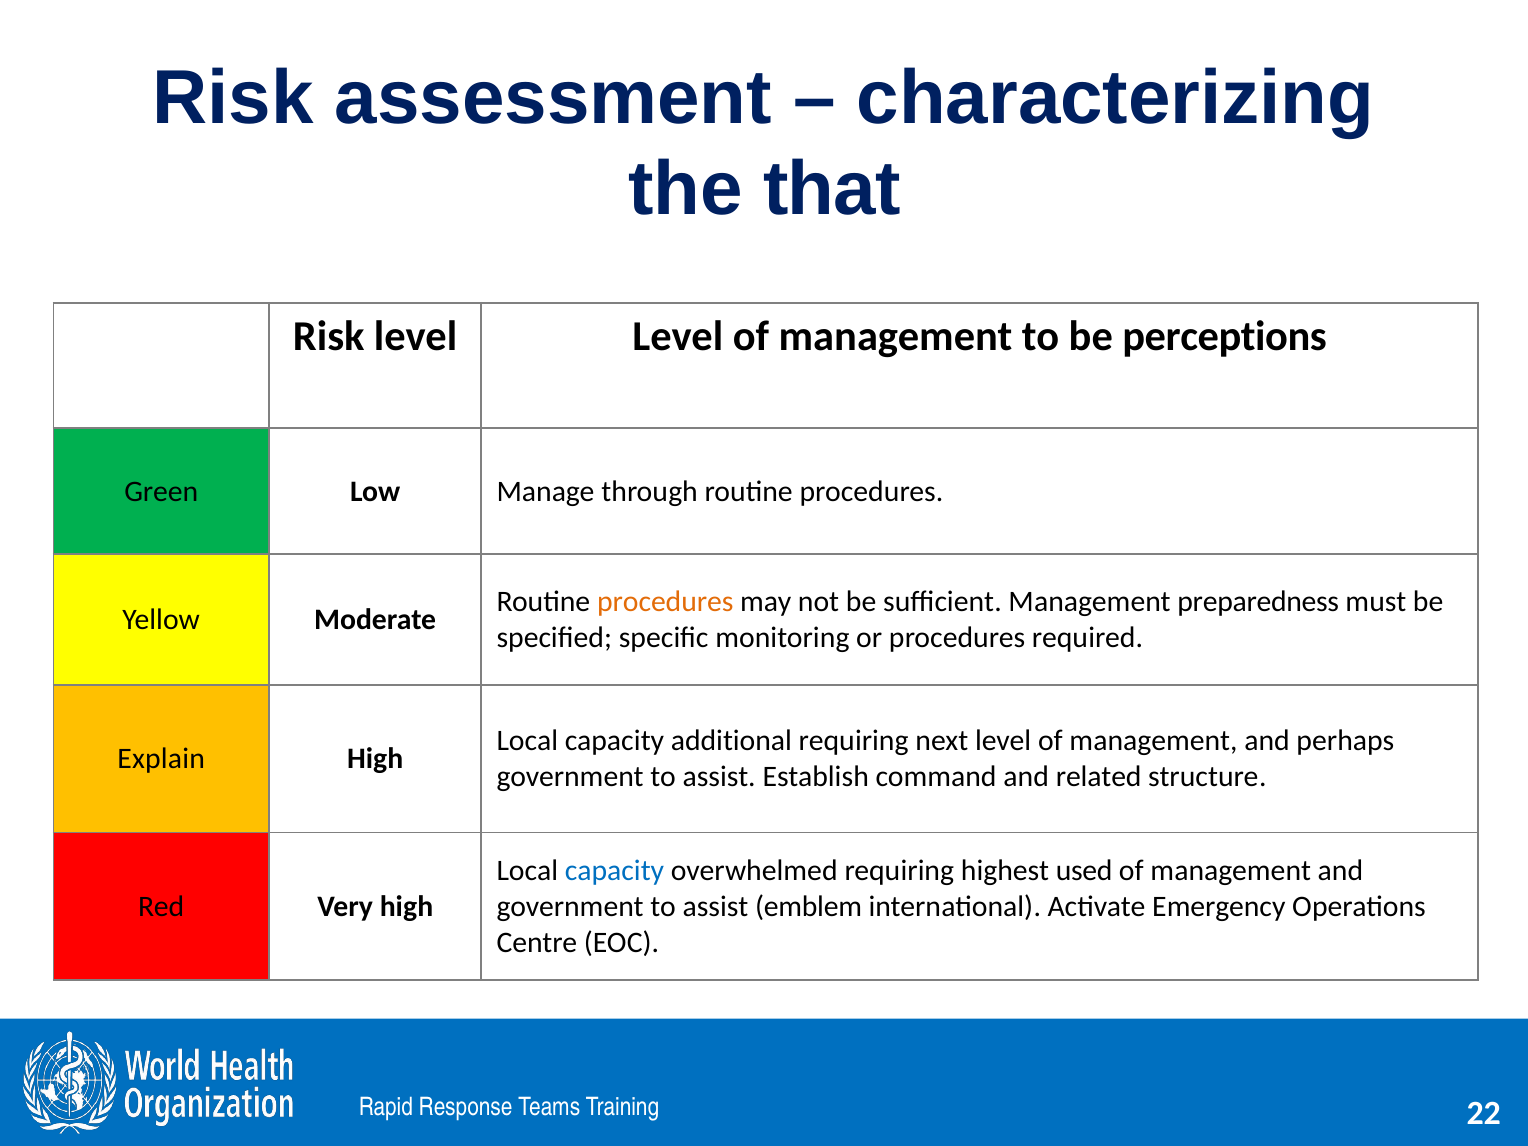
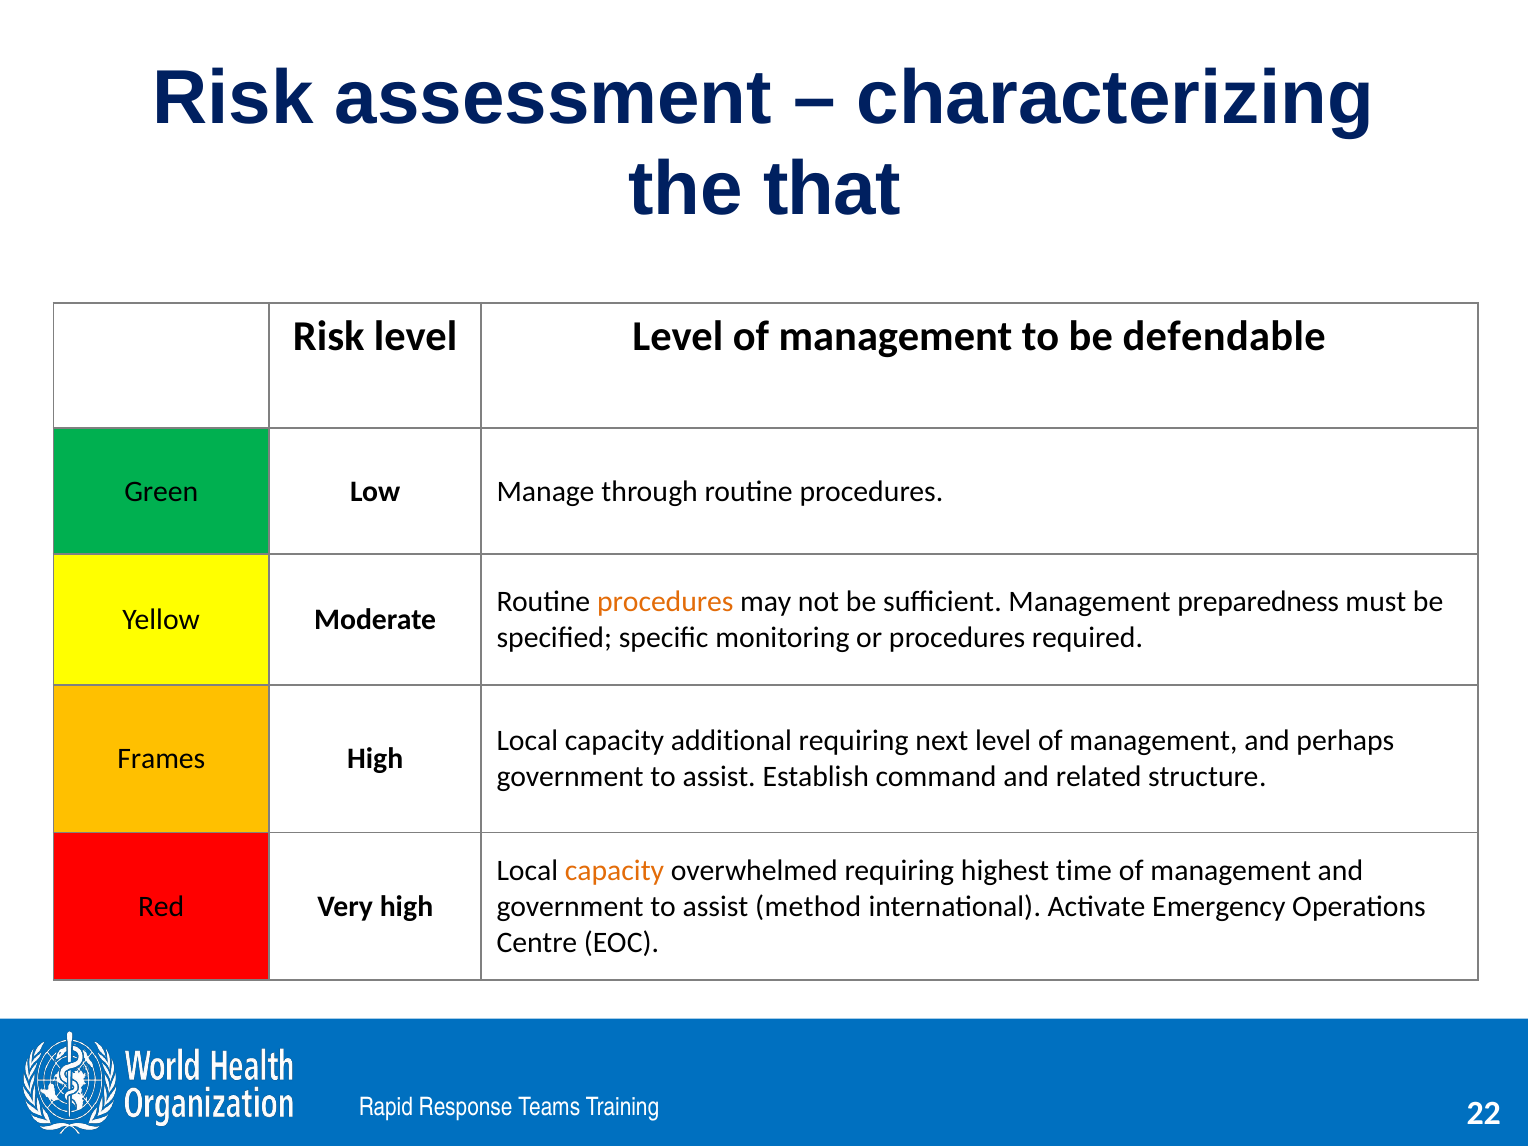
perceptions: perceptions -> defendable
Explain: Explain -> Frames
capacity at (614, 871) colour: blue -> orange
used: used -> time
emblem: emblem -> method
